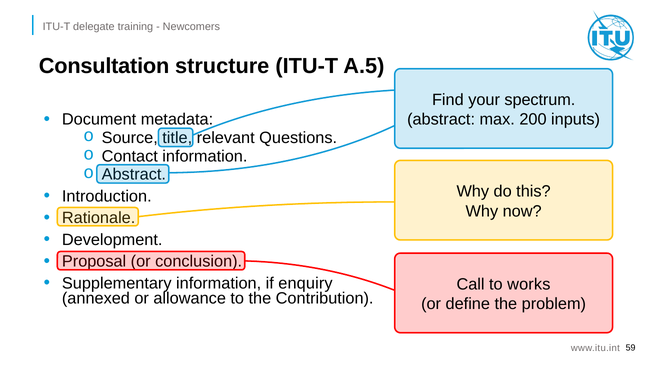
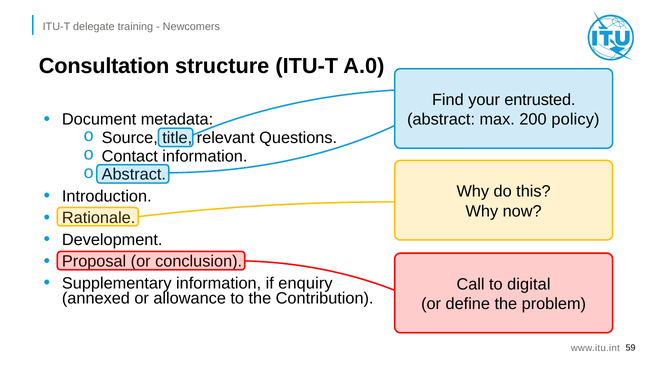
A.5: A.5 -> A.0
spectrum: spectrum -> entrusted
inputs: inputs -> policy
works: works -> digital
